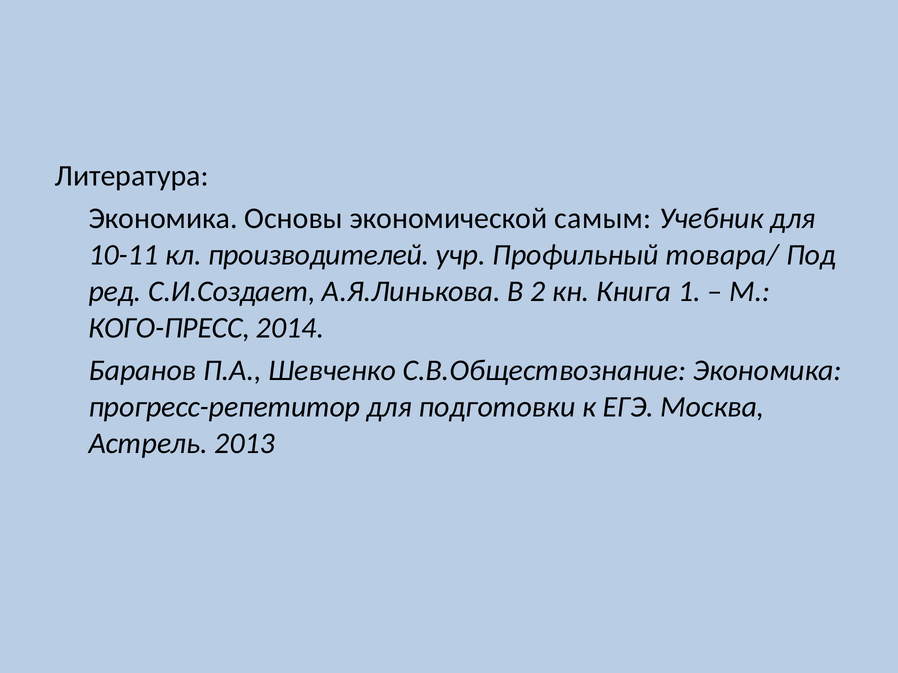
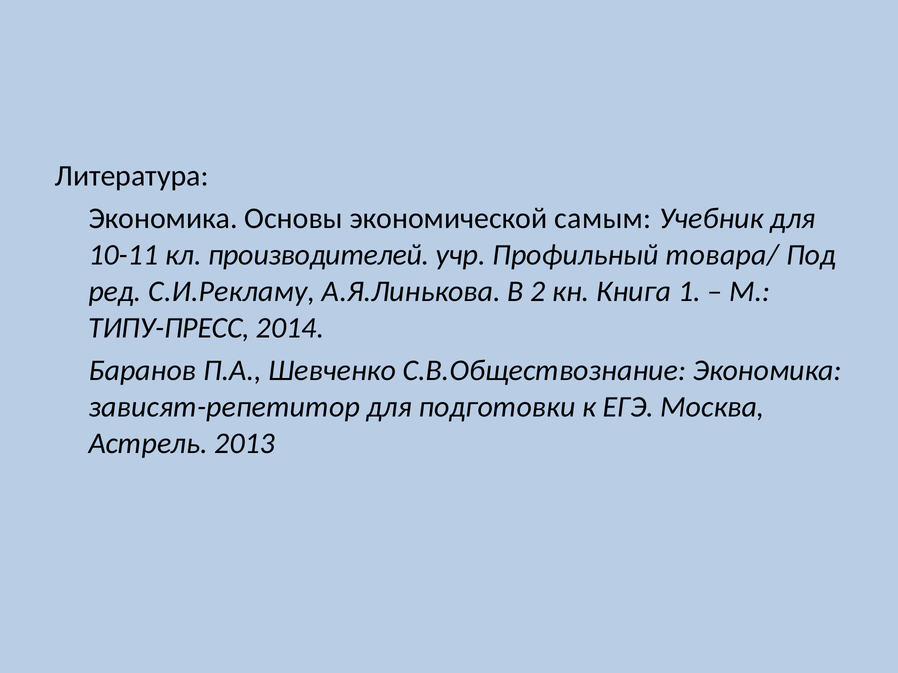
С.И.Создает: С.И.Создает -> С.И.Рекламу
КОГО-ПРЕСС: КОГО-ПРЕСС -> ТИПУ-ПРЕСС
прогресс-репетитор: прогресс-репетитор -> зависят-репетитор
